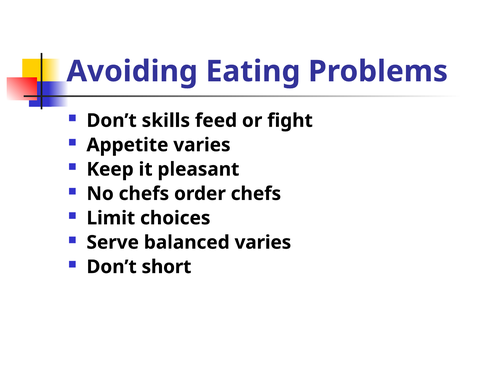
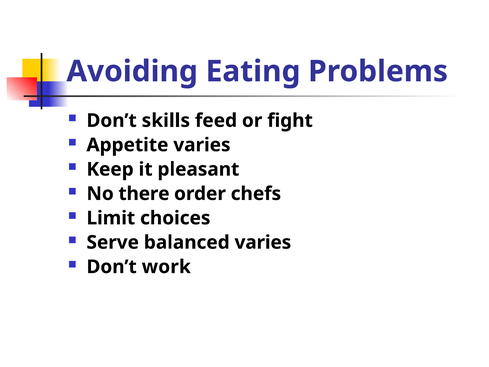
No chefs: chefs -> there
short: short -> work
